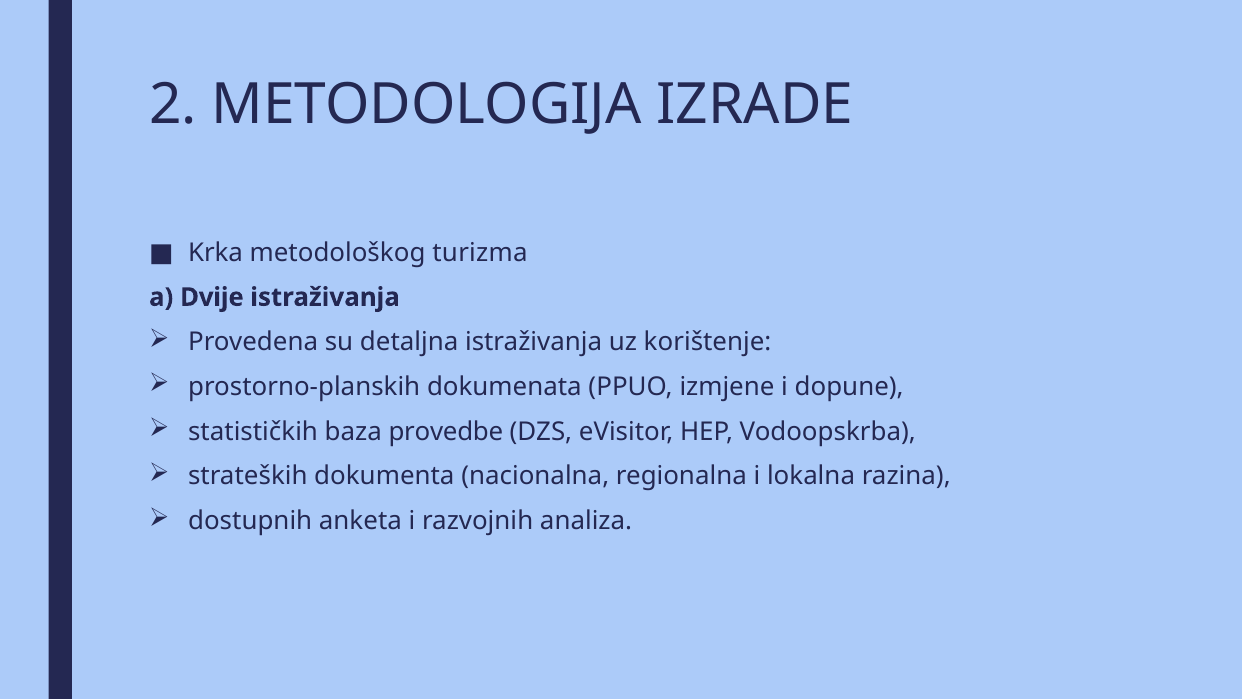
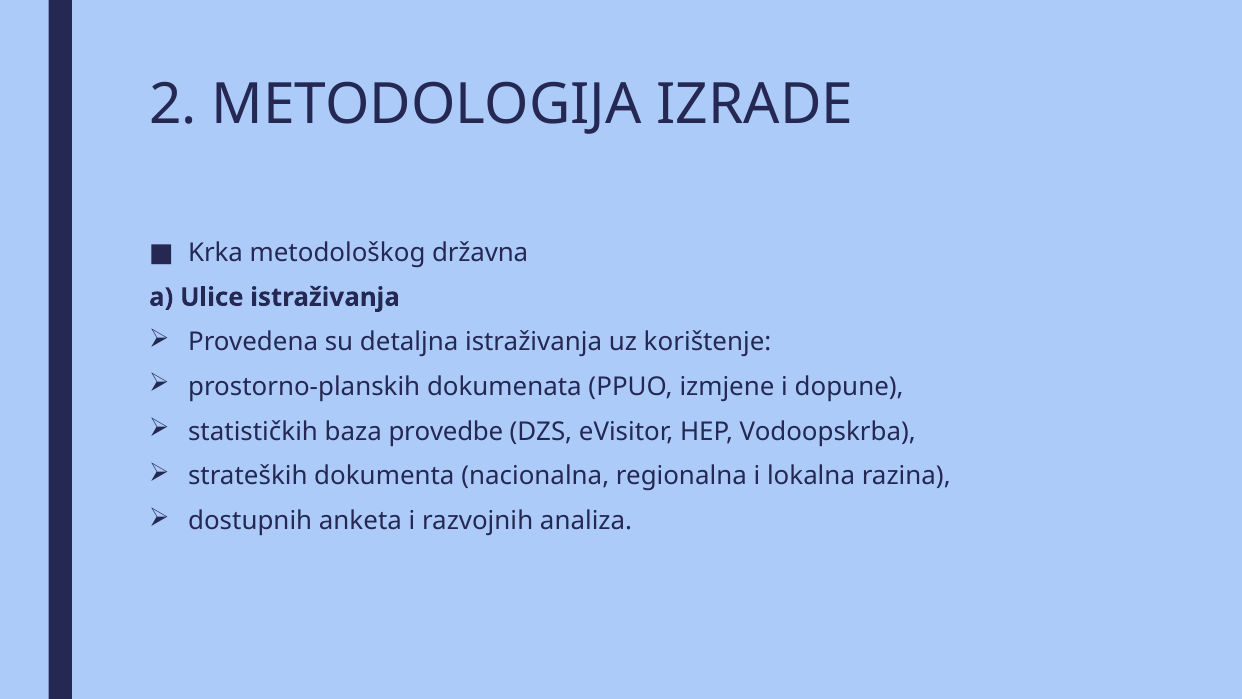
turizma: turizma -> državna
Dvije: Dvije -> Ulice
